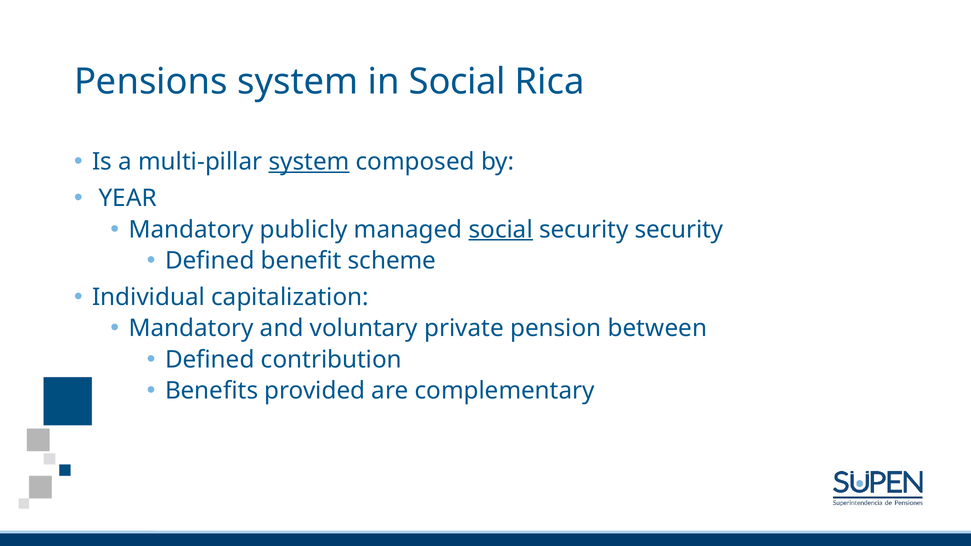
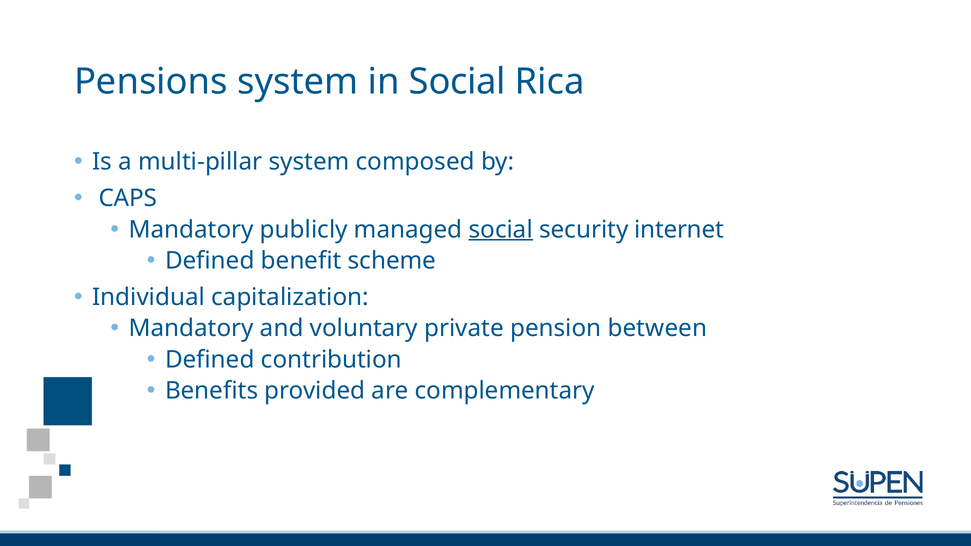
system at (309, 162) underline: present -> none
YEAR: YEAR -> CAPS
security security: security -> internet
